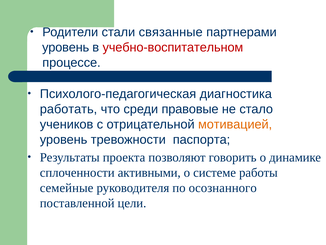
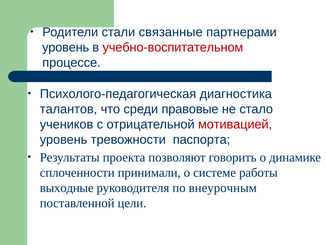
работать: работать -> талантов
мотивацией colour: orange -> red
активными: активными -> принимали
семейные: семейные -> выходные
осознанного: осознанного -> внеурочным
